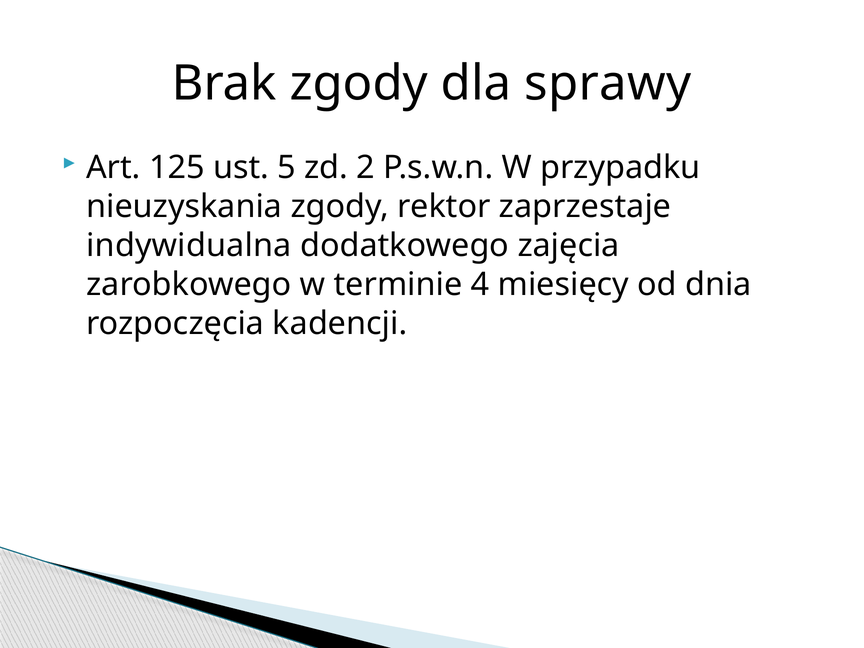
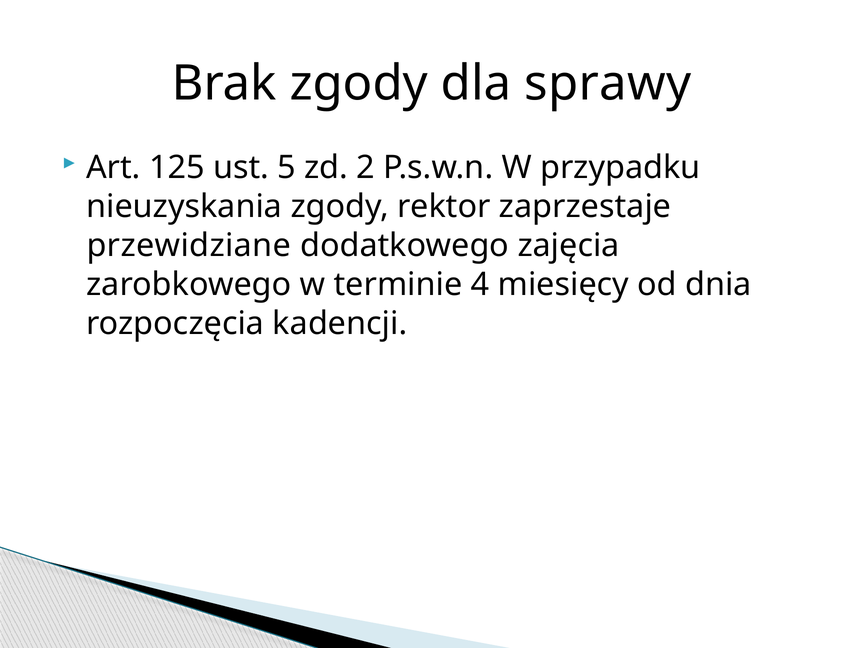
indywidualna: indywidualna -> przewidziane
